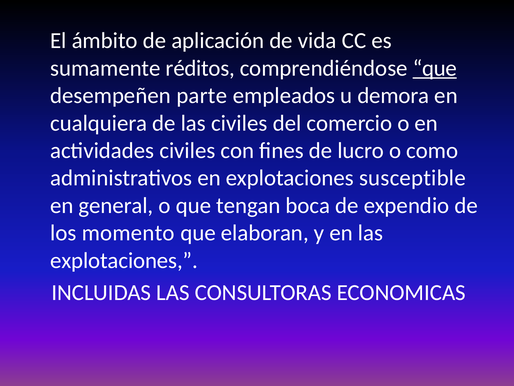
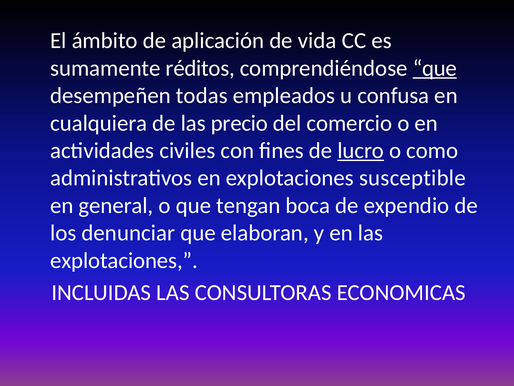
parte: parte -> todas
demora: demora -> confusa
las civiles: civiles -> precio
lucro underline: none -> present
momento: momento -> denunciar
